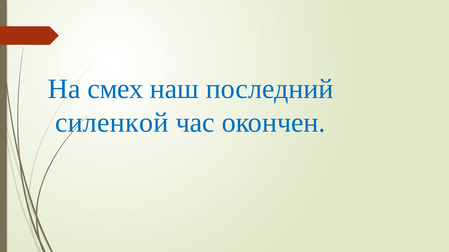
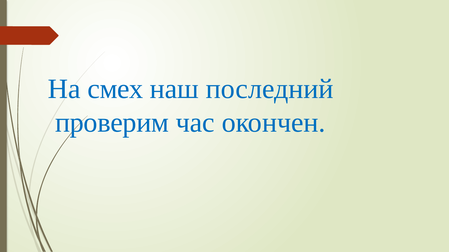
силенкой: силенкой -> проверим
